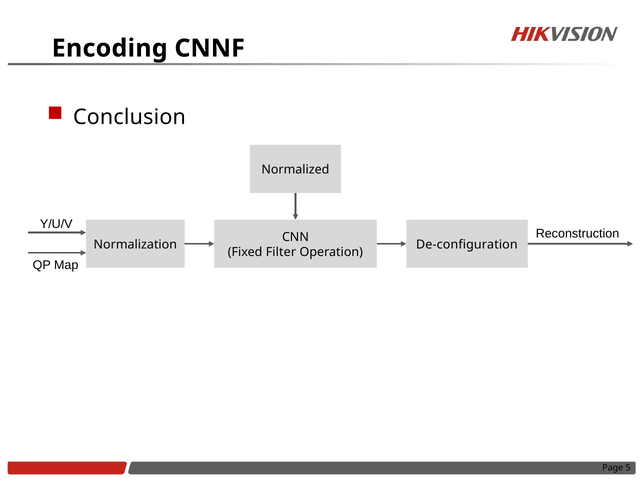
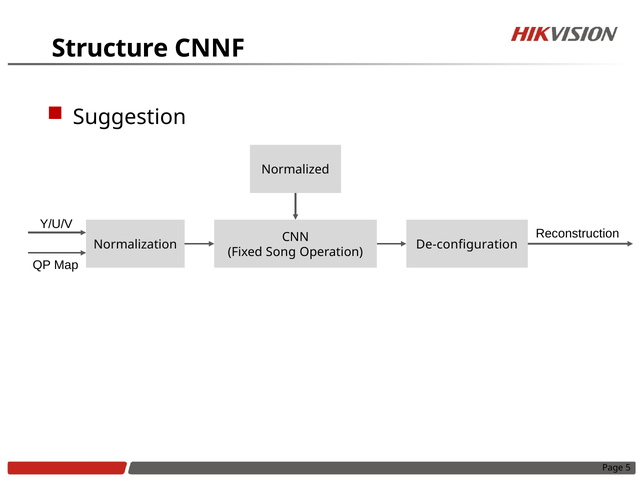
Encoding: Encoding -> Structure
Conclusion: Conclusion -> Suggestion
Filter: Filter -> Song
